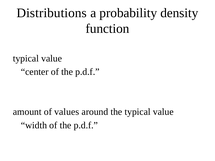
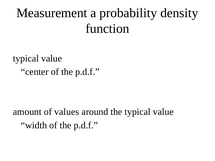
Distributions: Distributions -> Measurement
